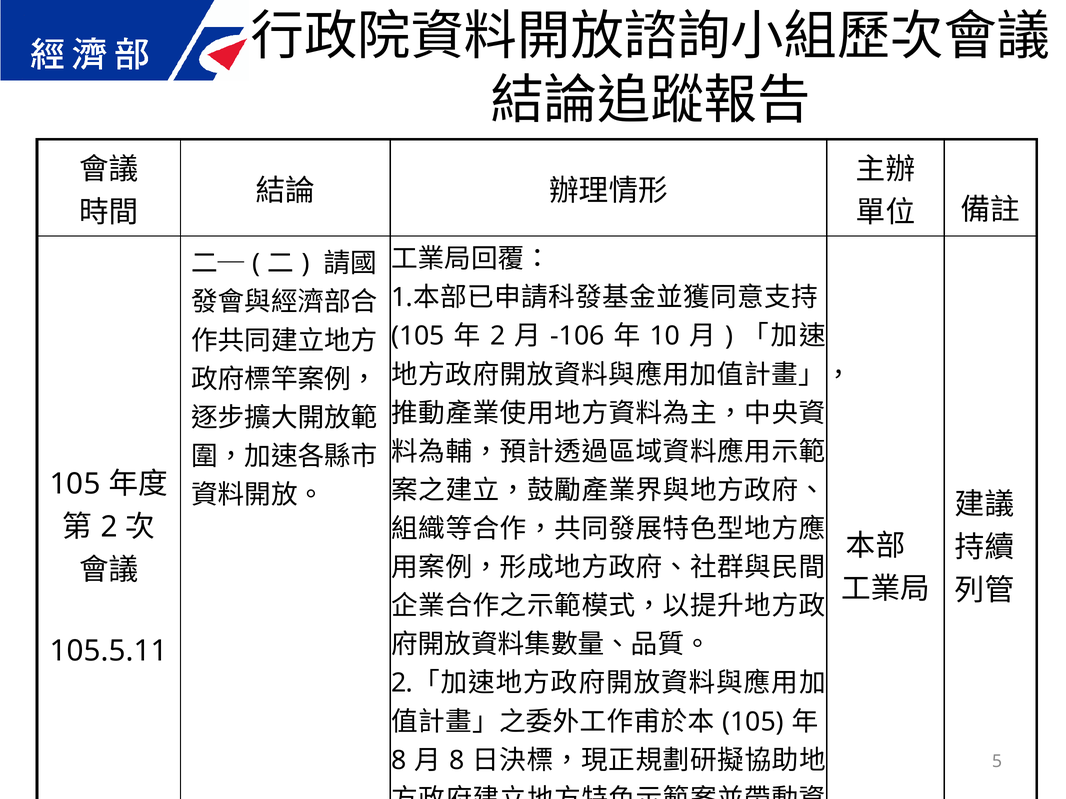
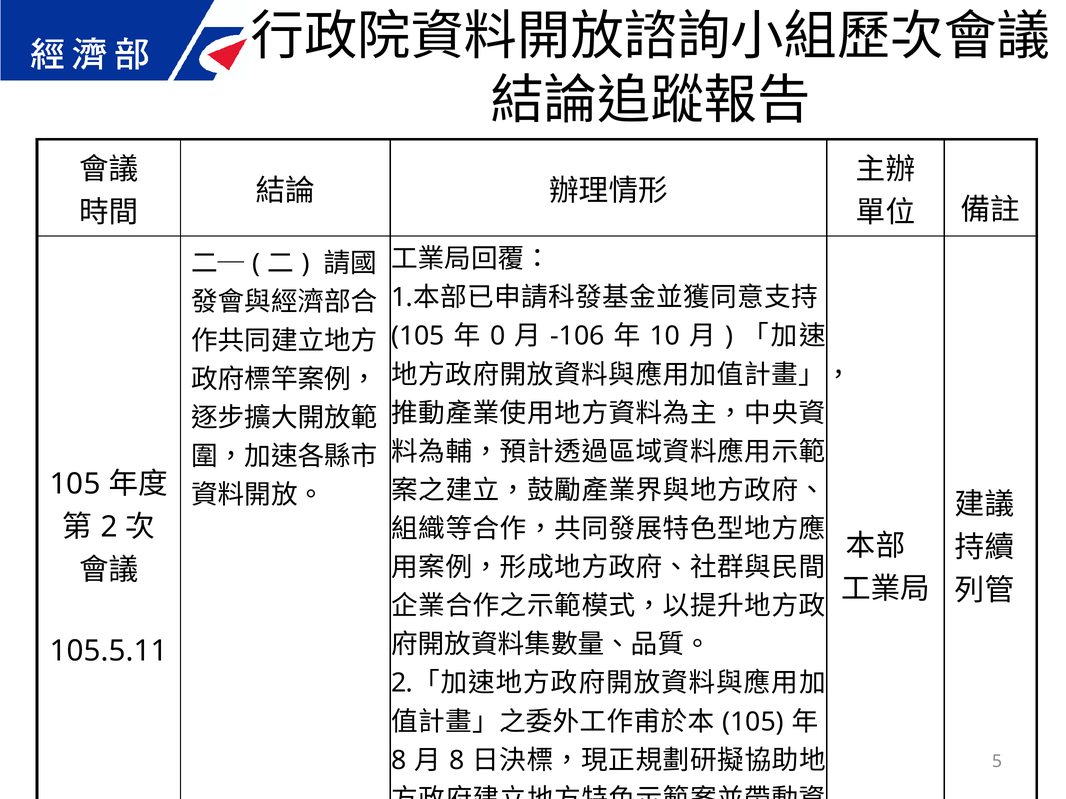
2 at (498, 336): 2 -> 0
